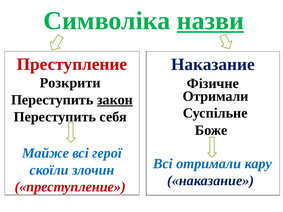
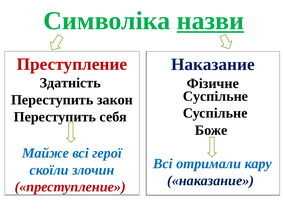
Розкрити: Розкрити -> Здатність
Отримали at (216, 96): Отримали -> Суспільне
закон underline: present -> none
